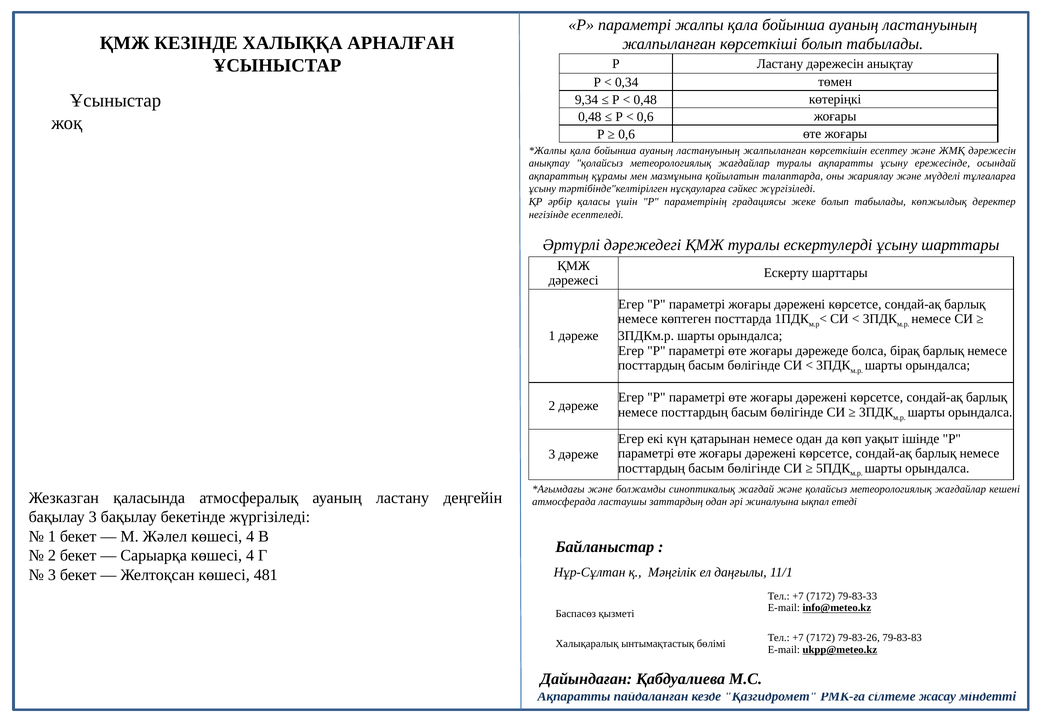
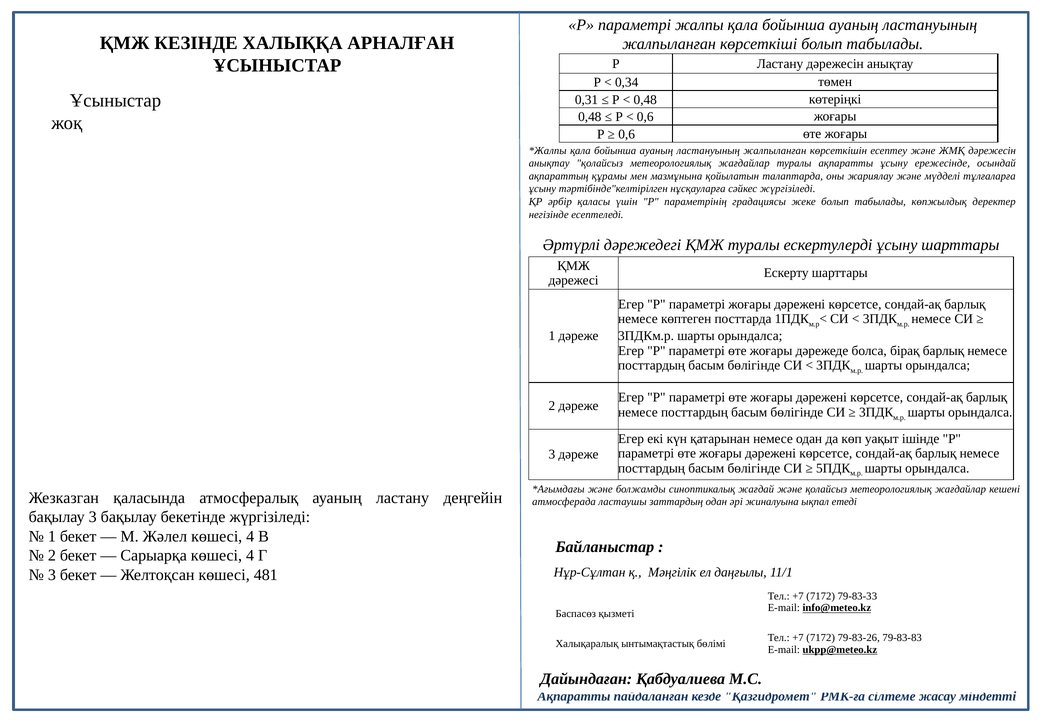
9,34: 9,34 -> 0,31
